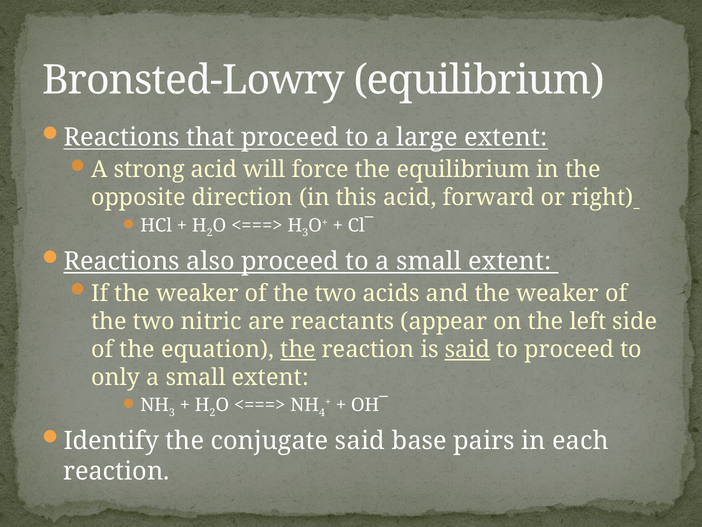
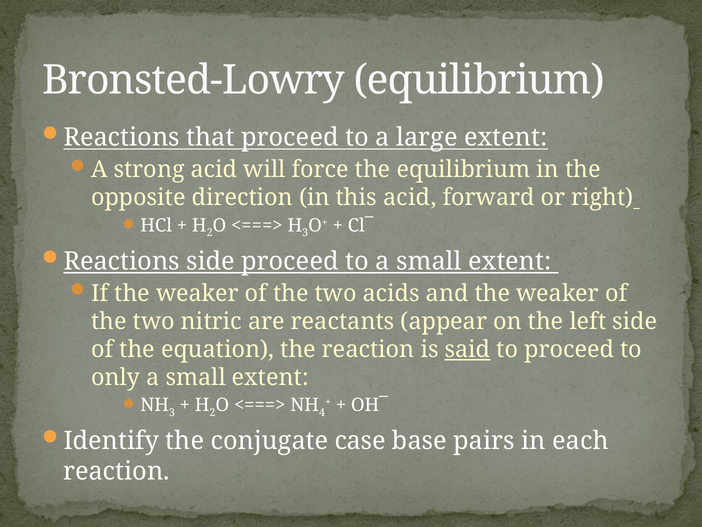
Reactions also: also -> side
the at (298, 349) underline: present -> none
conjugate said: said -> case
